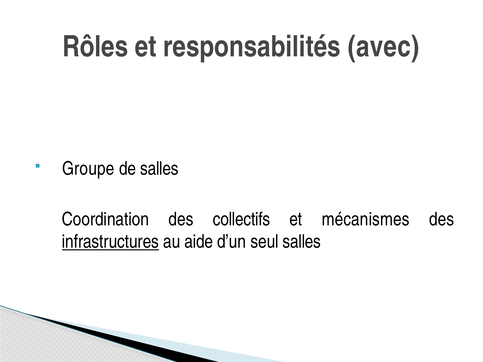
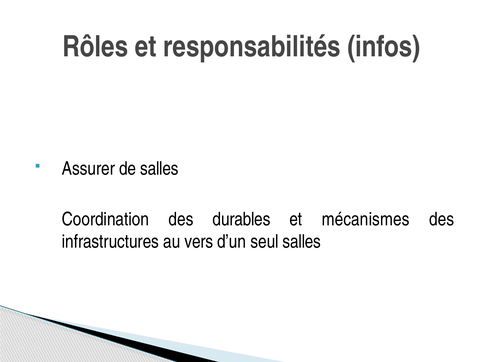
avec: avec -> infos
Groupe: Groupe -> Assurer
collectifs: collectifs -> durables
infrastructures underline: present -> none
aide: aide -> vers
